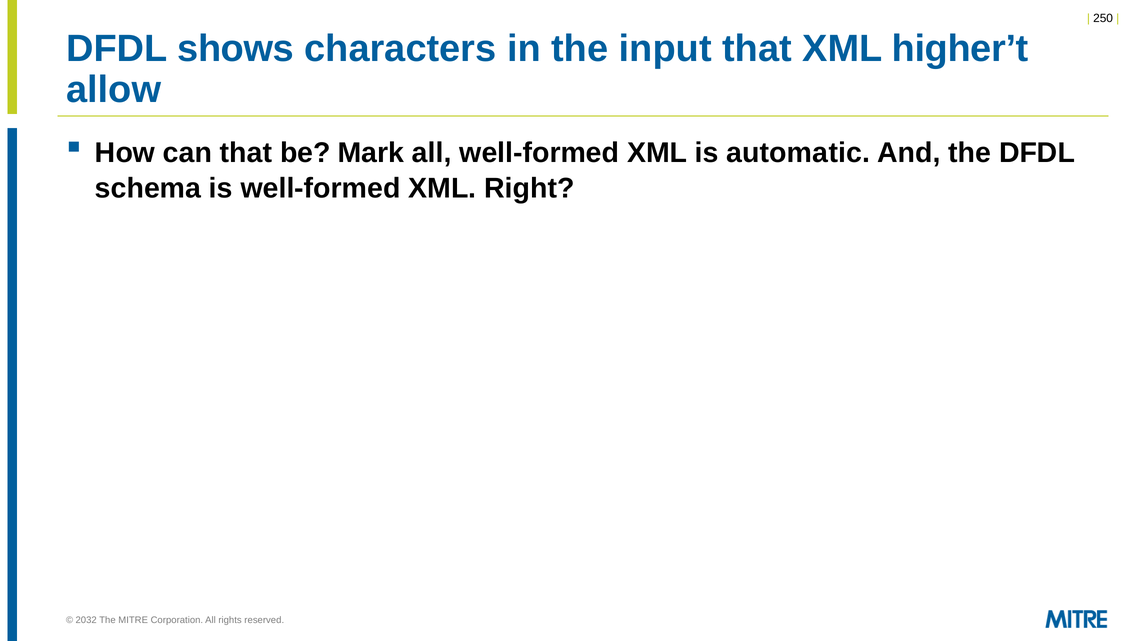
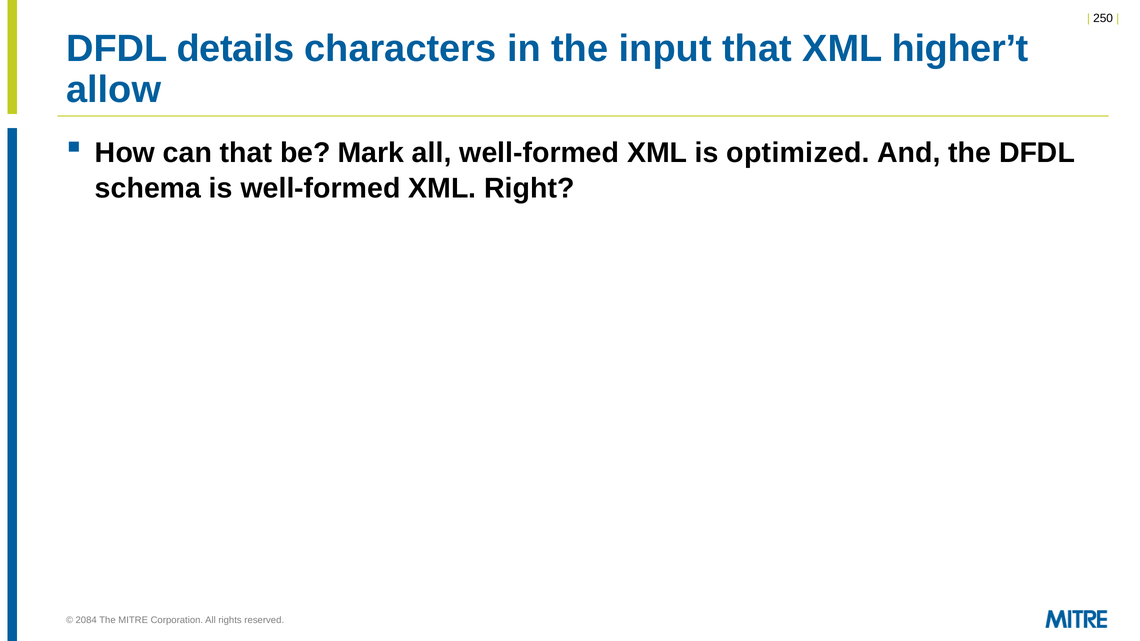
shows: shows -> details
automatic: automatic -> optimized
2032: 2032 -> 2084
